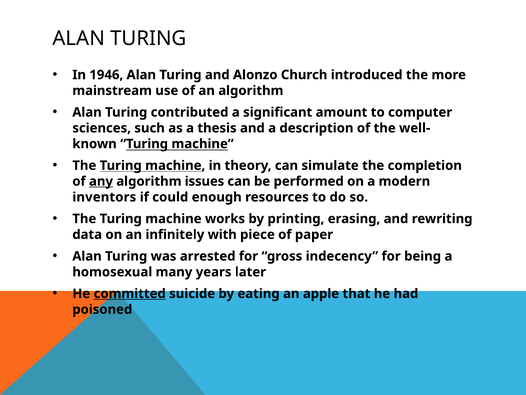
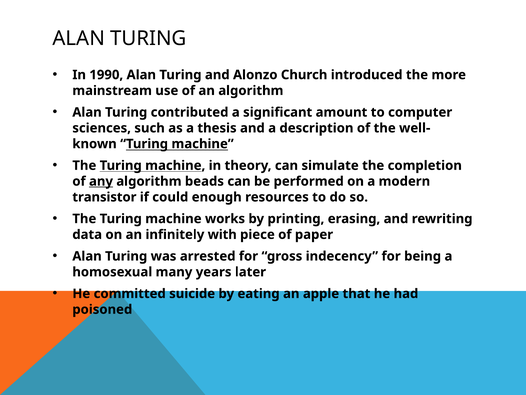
1946: 1946 -> 1990
issues: issues -> beads
inventors: inventors -> transistor
committed underline: present -> none
